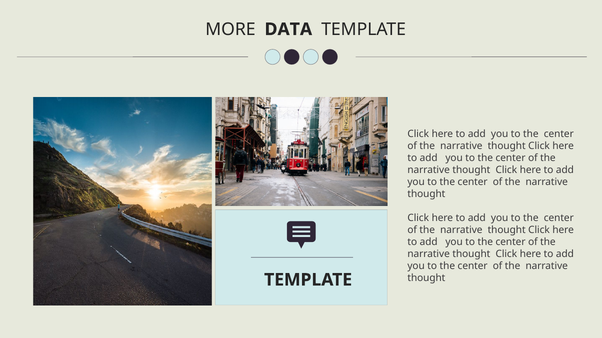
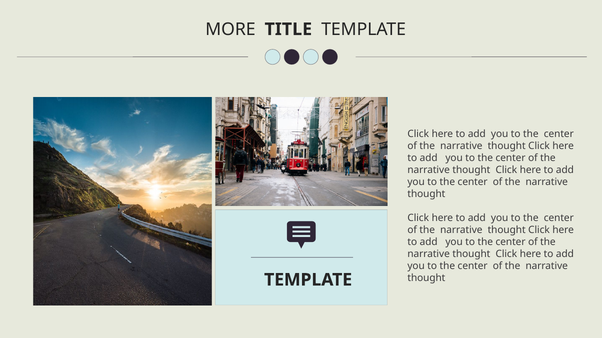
DATA: DATA -> TITLE
